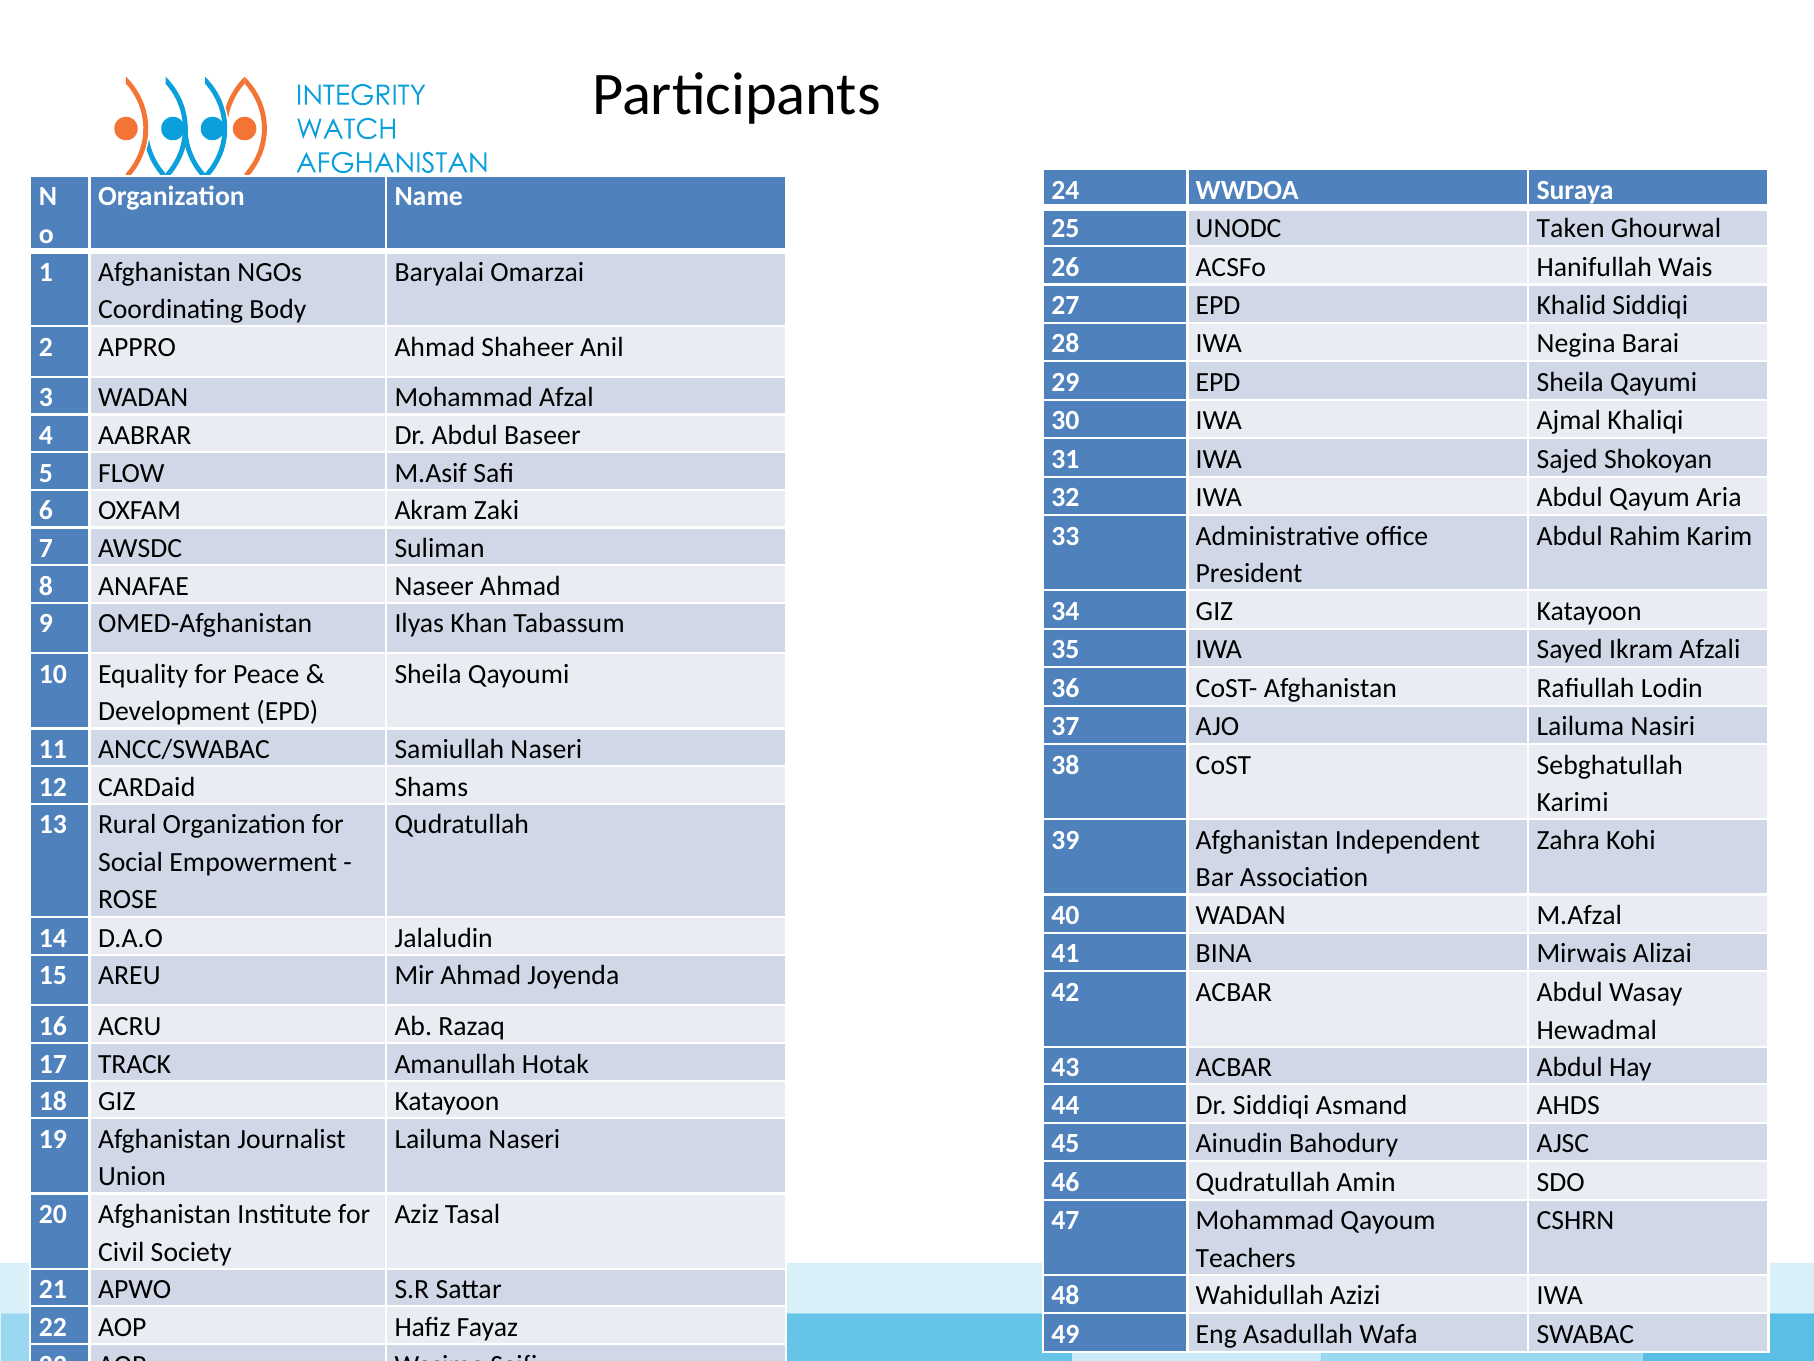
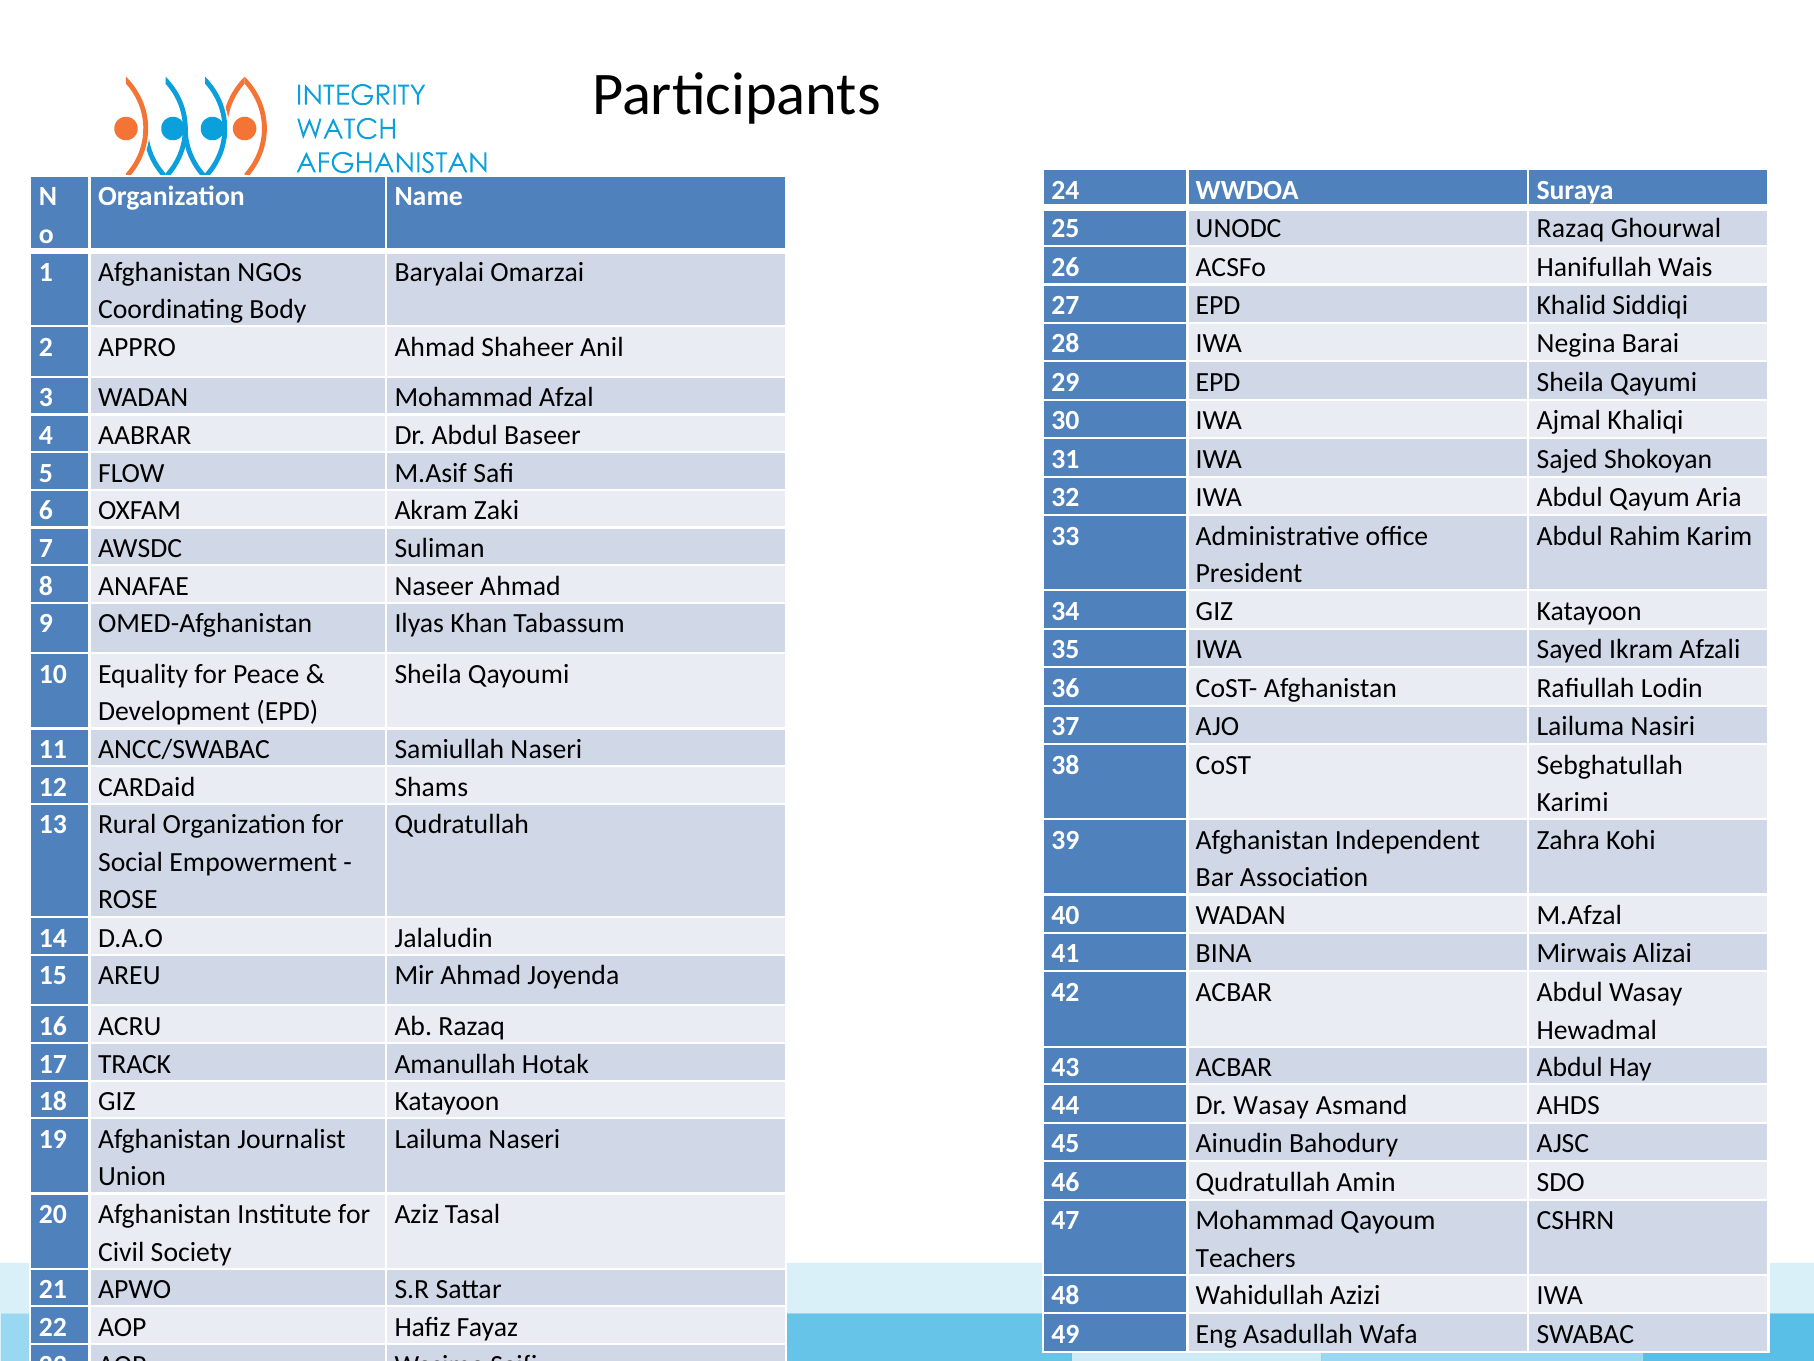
UNODC Taken: Taken -> Razaq
Dr Siddiqi: Siddiqi -> Wasay
